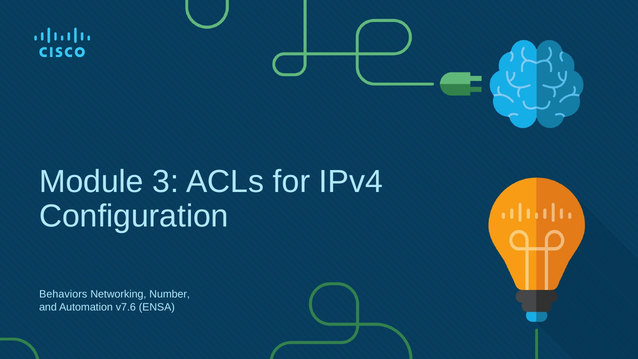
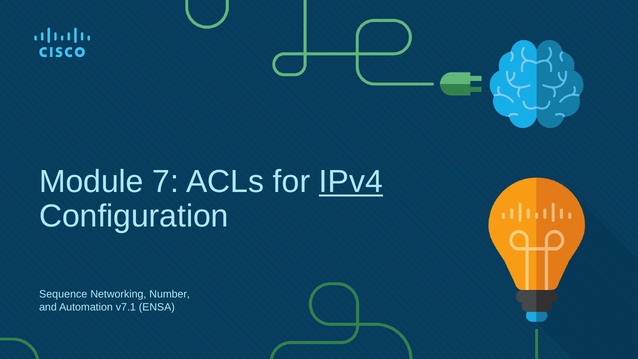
3: 3 -> 7
IPv4 underline: none -> present
Behaviors: Behaviors -> Sequence
v7.6: v7.6 -> v7.1
